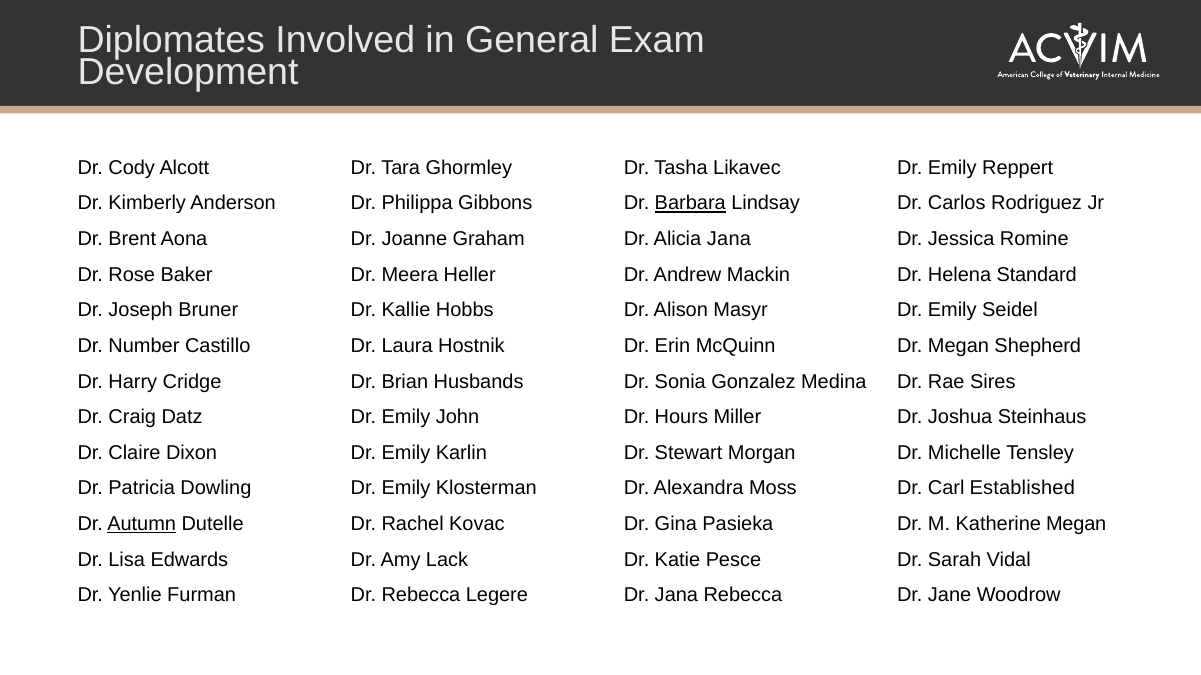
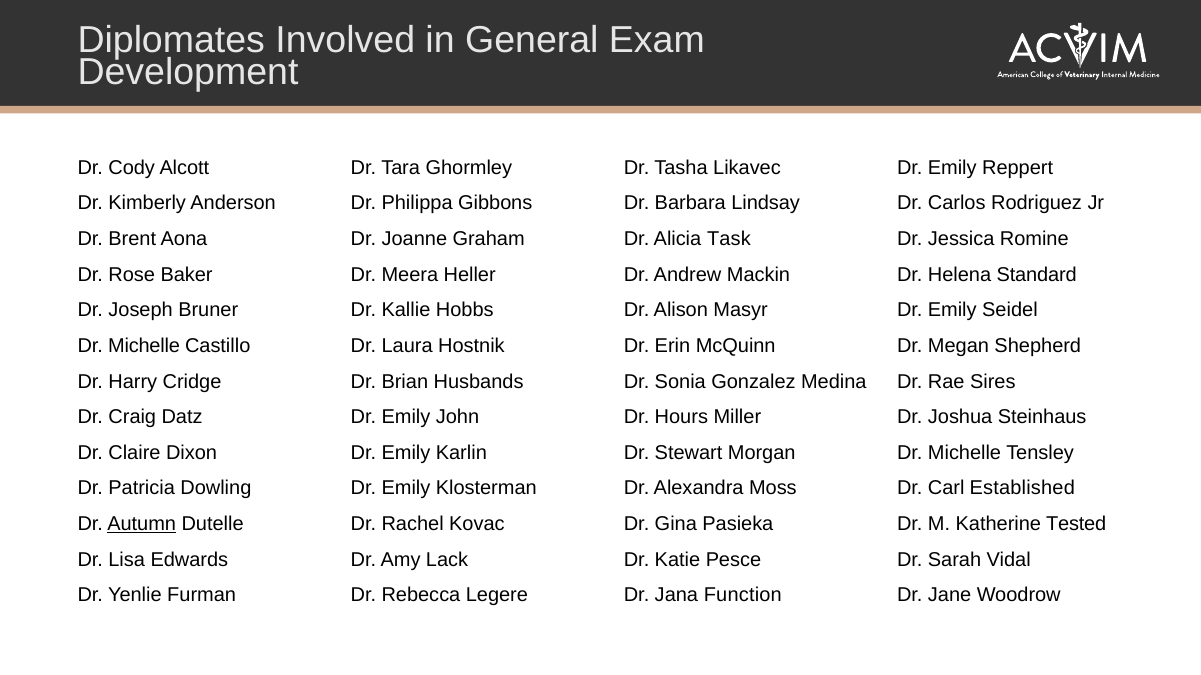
Barbara underline: present -> none
Alicia Jana: Jana -> Task
Number at (144, 346): Number -> Michelle
Katherine Megan: Megan -> Tested
Jana Rebecca: Rebecca -> Function
